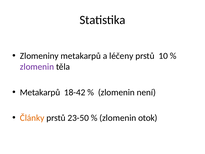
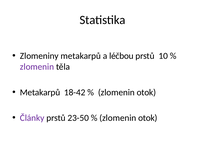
léčeny: léčeny -> léčbou
není at (146, 92): není -> otok
Články colour: orange -> purple
